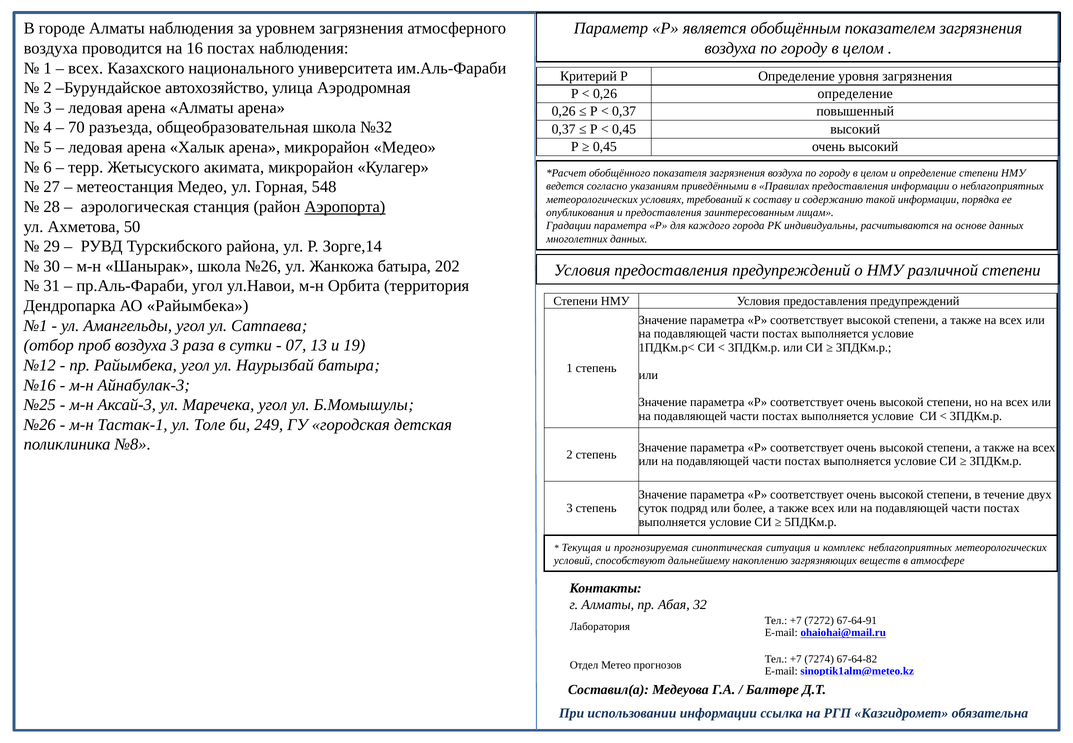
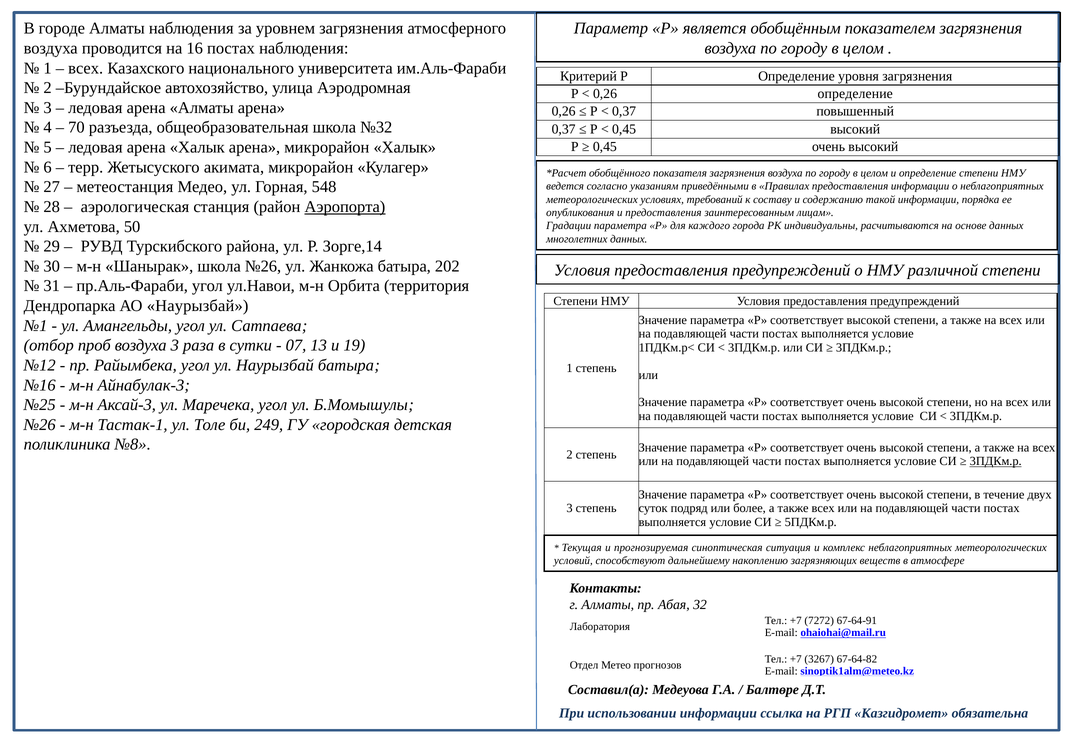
микрорайон Медео: Медео -> Халык
АО Райымбека: Райымбека -> Наурызбай
3ПДКм.р at (996, 461) underline: none -> present
7274: 7274 -> 3267
